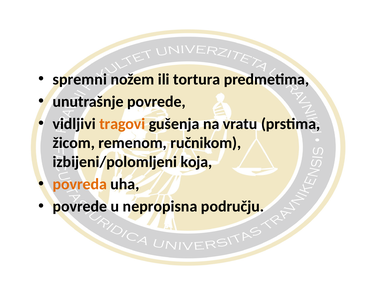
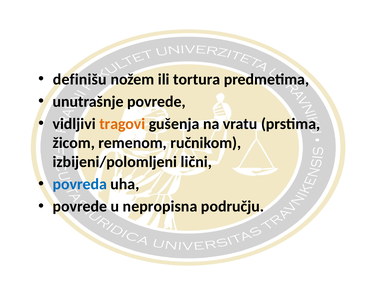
spremni: spremni -> definišu
koja: koja -> lični
povreda colour: orange -> blue
